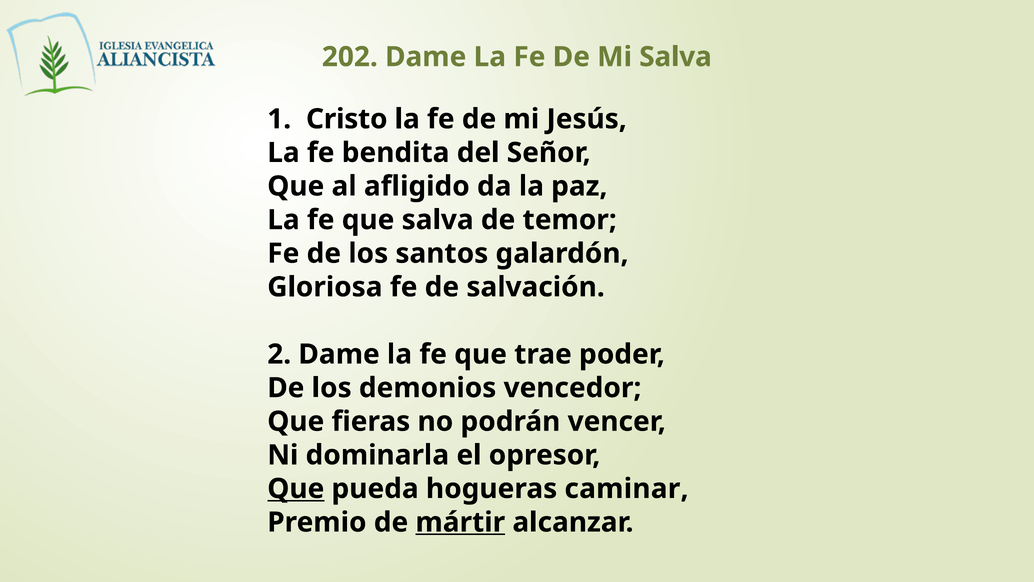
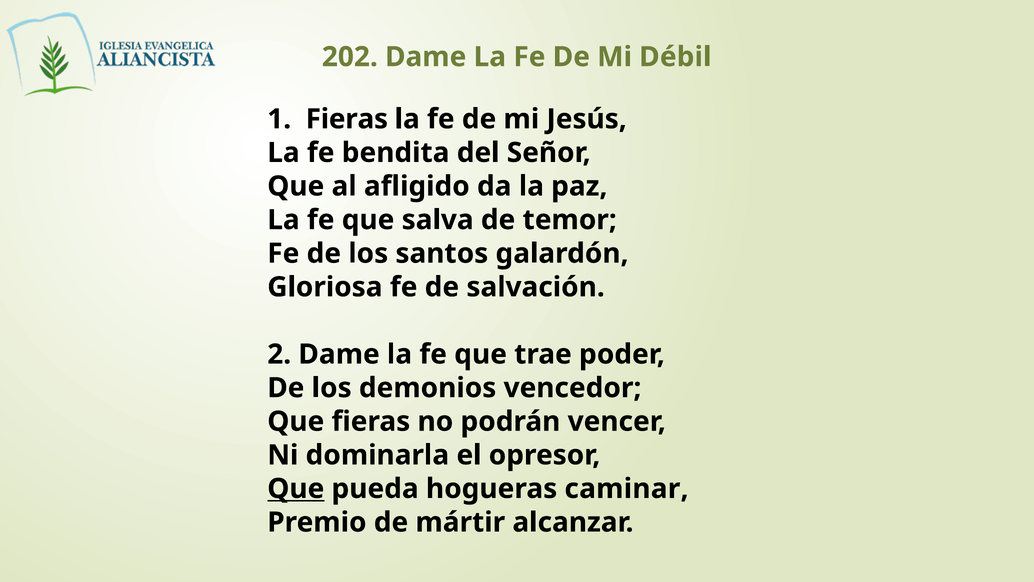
Mi Salva: Salva -> Débil
Cristo at (347, 119): Cristo -> Fieras
mártir underline: present -> none
